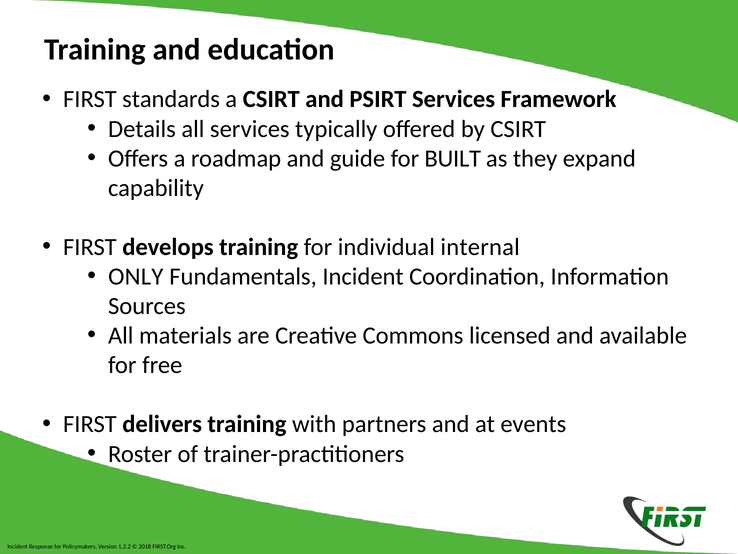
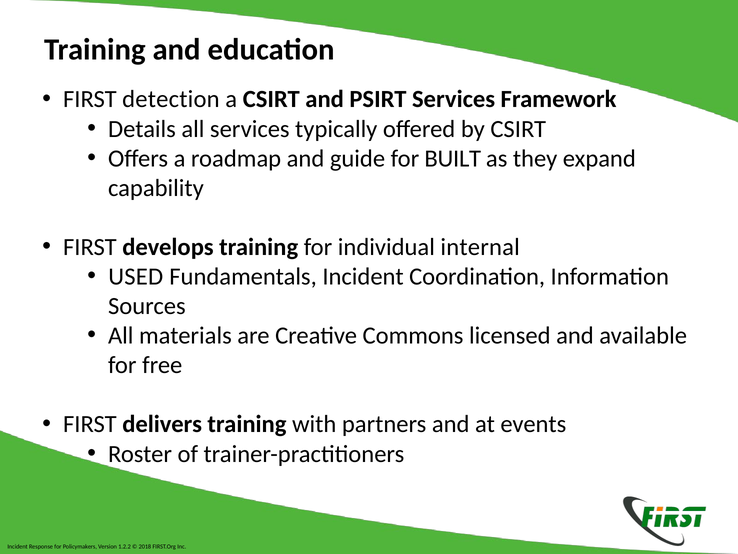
standards: standards -> detection
ONLY: ONLY -> USED
